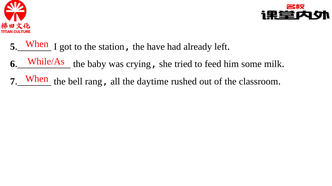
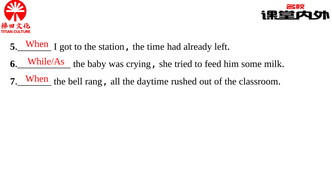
have: have -> time
